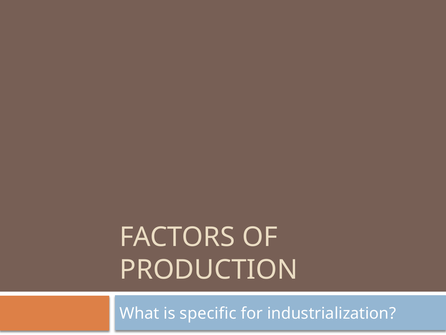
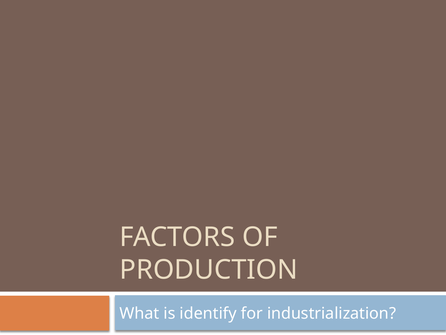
specific: specific -> identify
